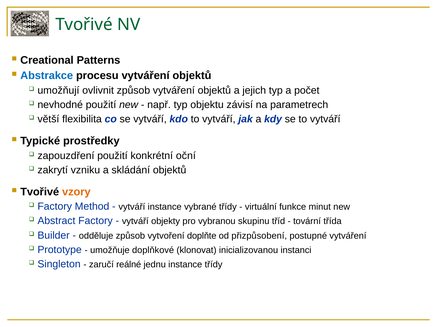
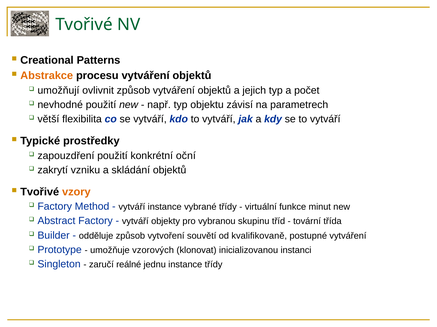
Abstrakce colour: blue -> orange
doplňte: doplňte -> souvětí
přizpůsobení: přizpůsobení -> kvalifikovaně
doplňkové: doplňkové -> vzorových
